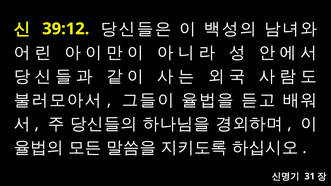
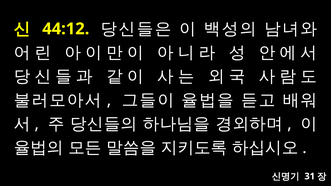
39:12: 39:12 -> 44:12
